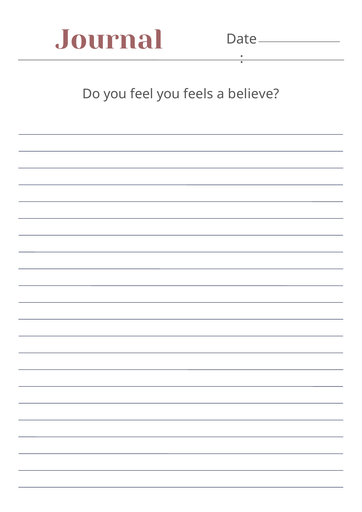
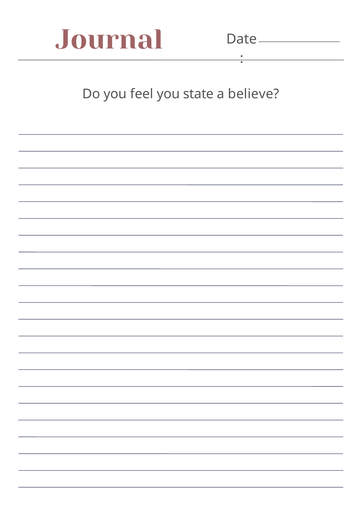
feels: feels -> state
